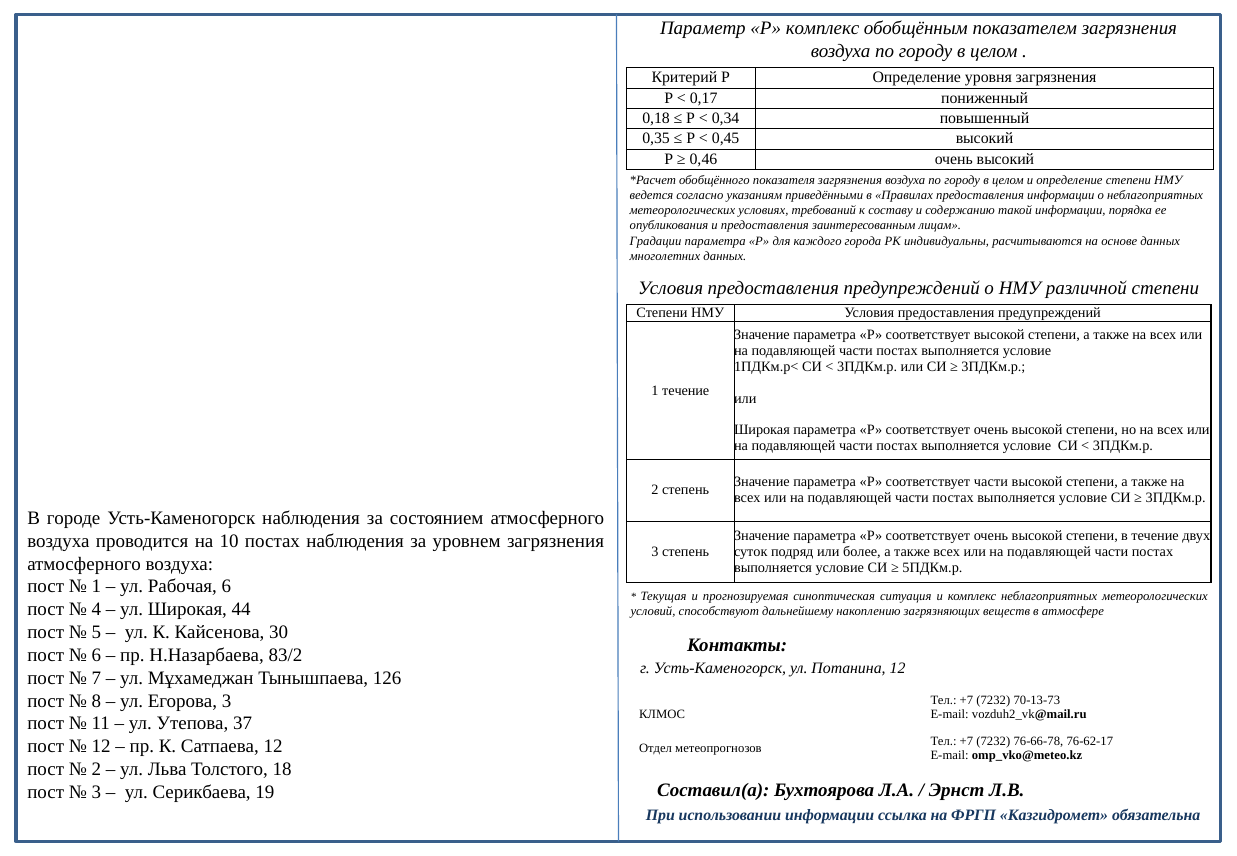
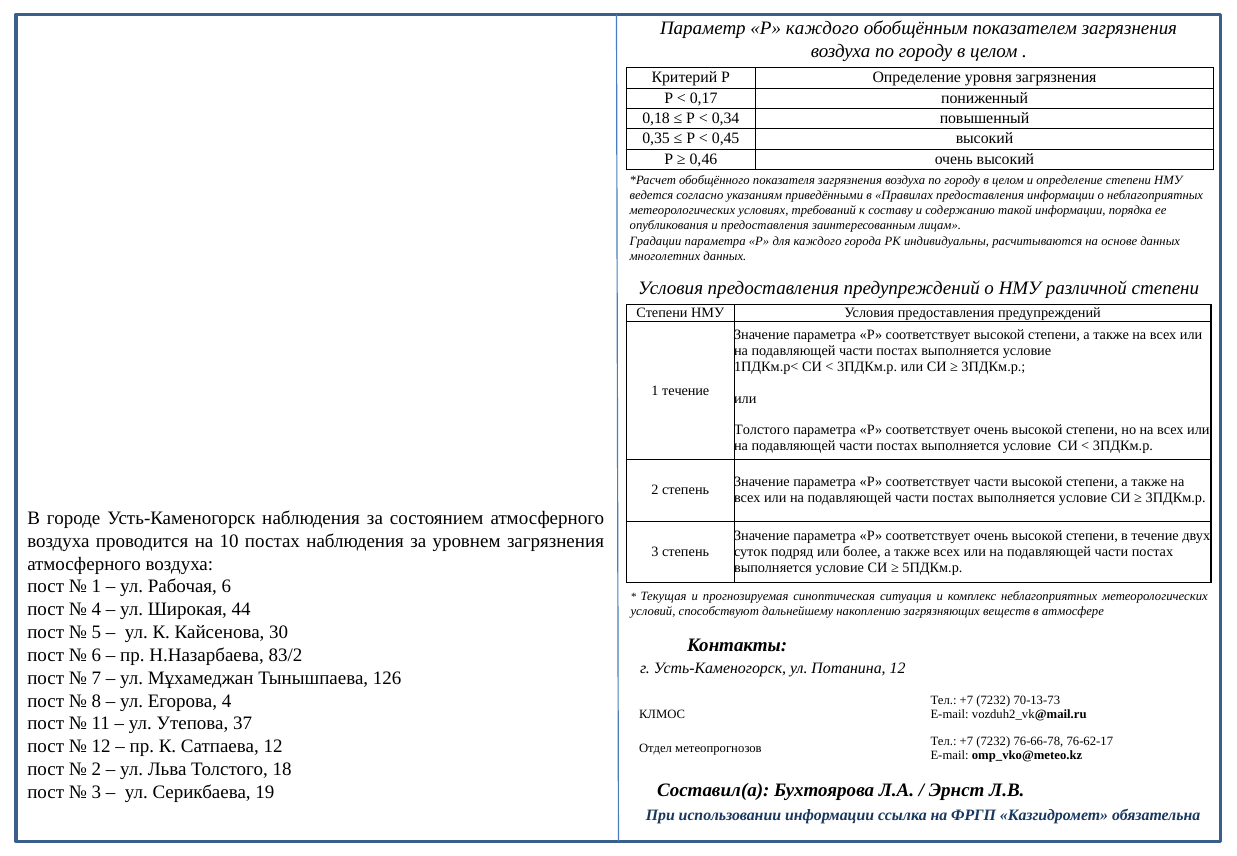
Р комплекс: комплекс -> каждого
Широкая at (762, 430): Широкая -> Толстого
Егорова 3: 3 -> 4
